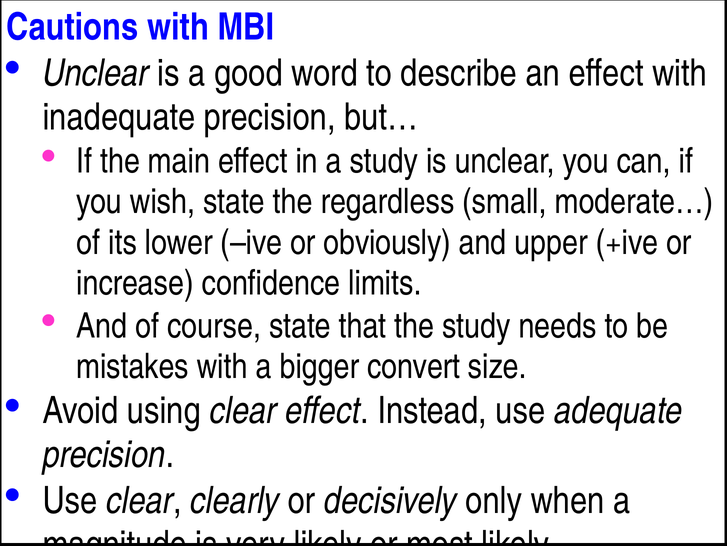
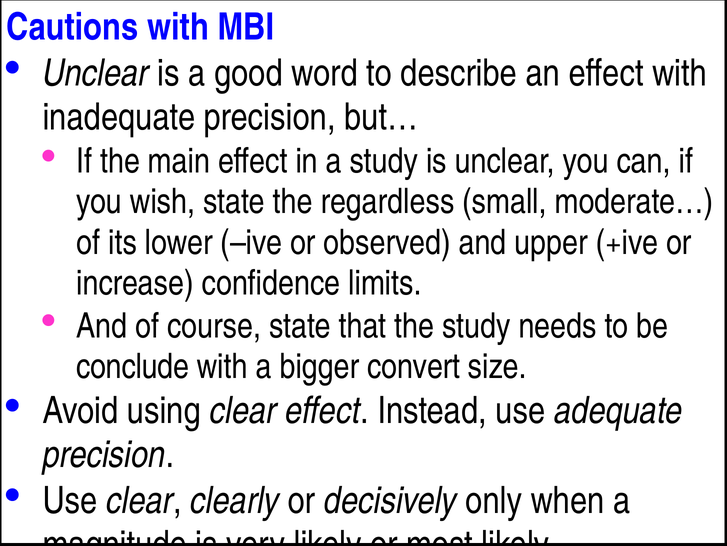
or obviously: obviously -> observed
mistakes at (133, 366): mistakes -> conclude
